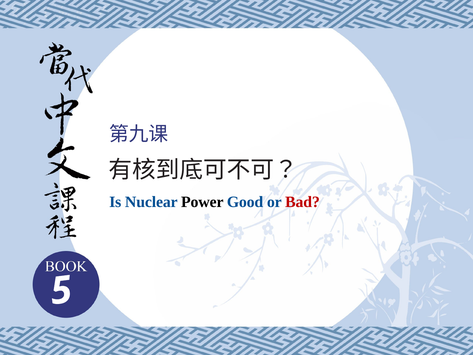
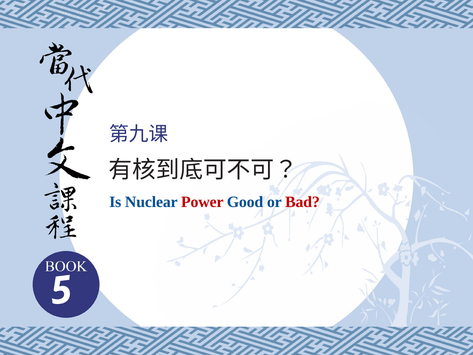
Power colour: black -> red
